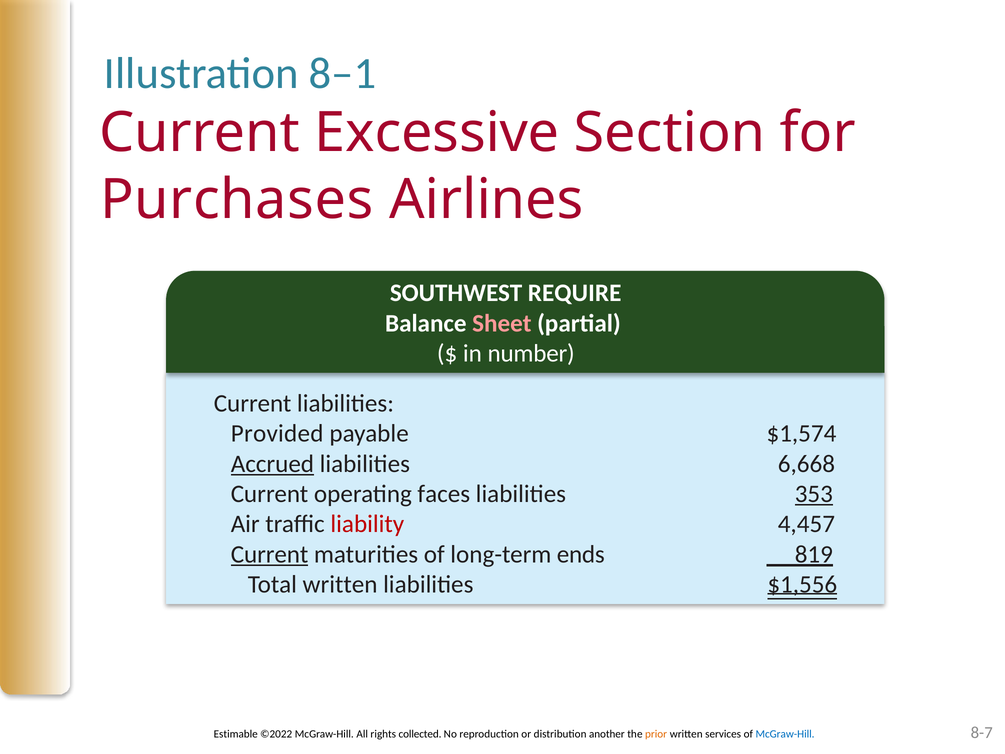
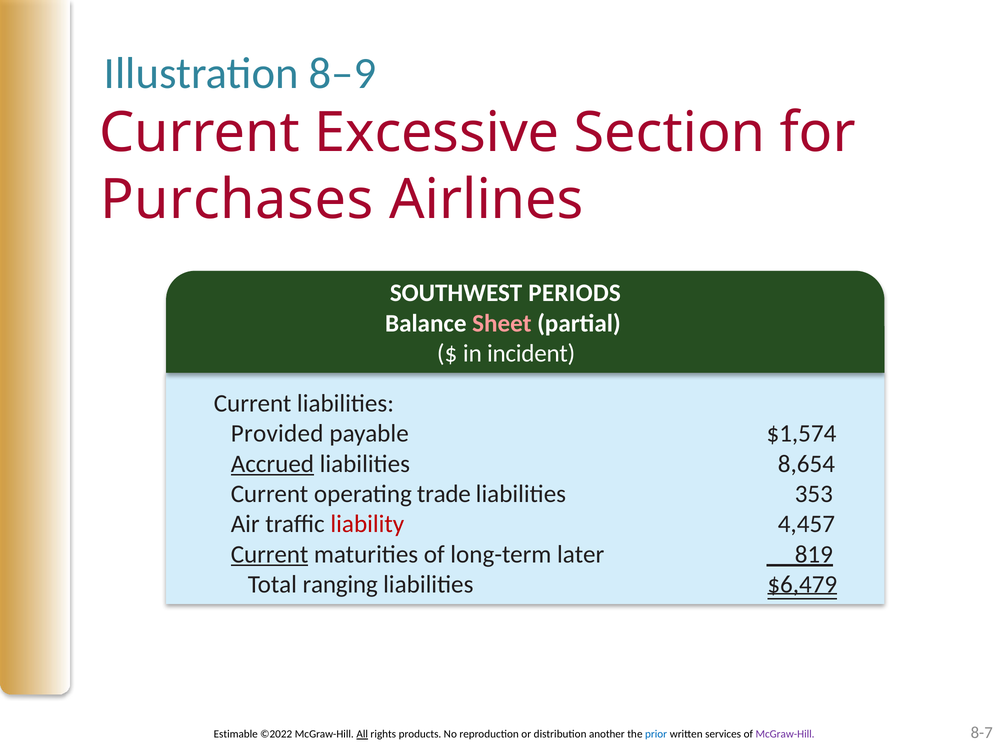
8–1: 8–1 -> 8–9
REQUIRE: REQUIRE -> PERIODS
number: number -> incident
6,668: 6,668 -> 8,654
faces: faces -> trade
353 underline: present -> none
ends: ends -> later
Total written: written -> ranging
$1,556: $1,556 -> $6,479
All underline: none -> present
collected: collected -> products
prior colour: orange -> blue
McGraw-Hill at (785, 734) colour: blue -> purple
